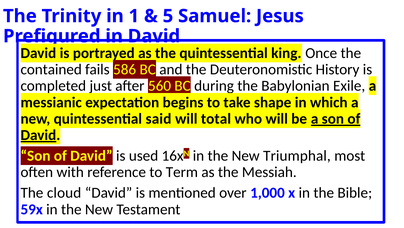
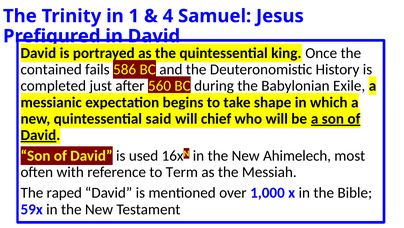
5: 5 -> 4
total: total -> chief
Triumphal: Triumphal -> Ahimelech
cloud: cloud -> raped
